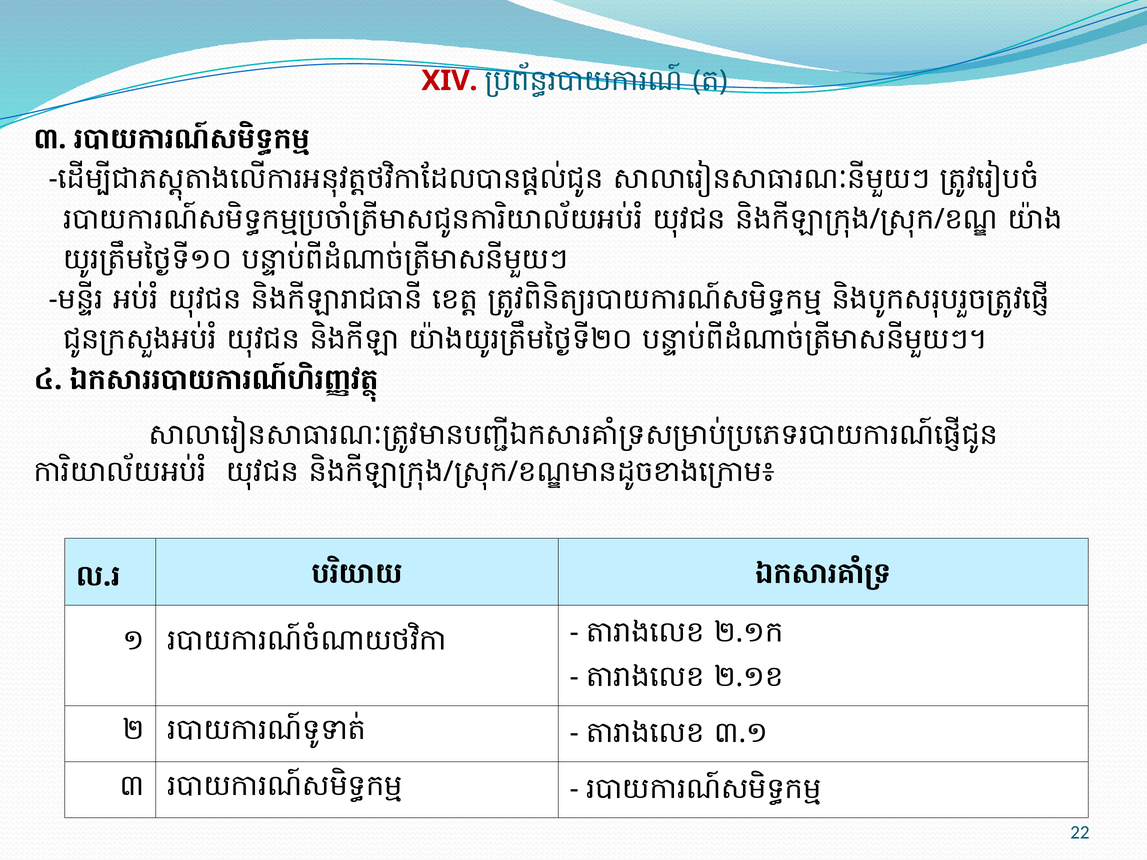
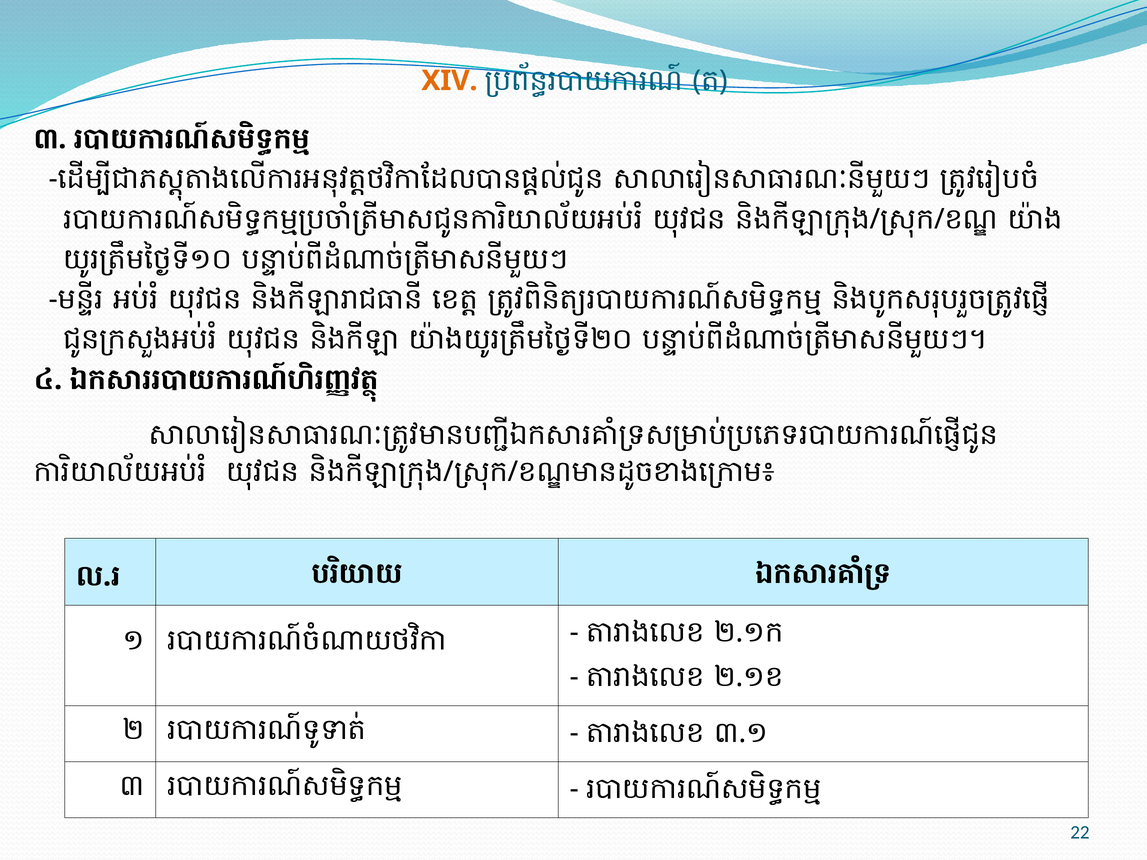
XIV colour: red -> orange
